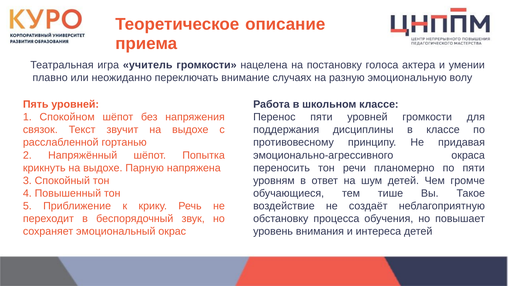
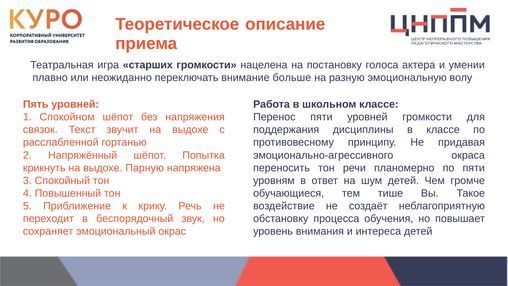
учитель: учитель -> старших
случаях: случаях -> больше
